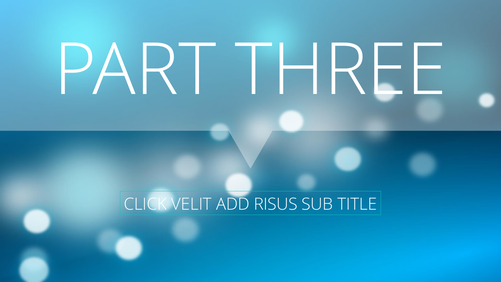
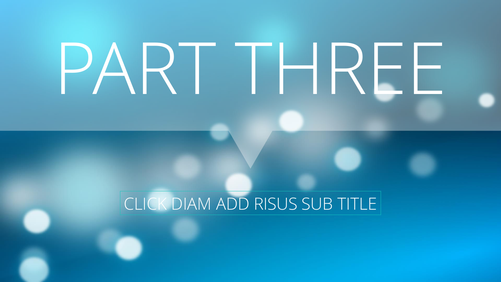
VELIT: VELIT -> DIAM
